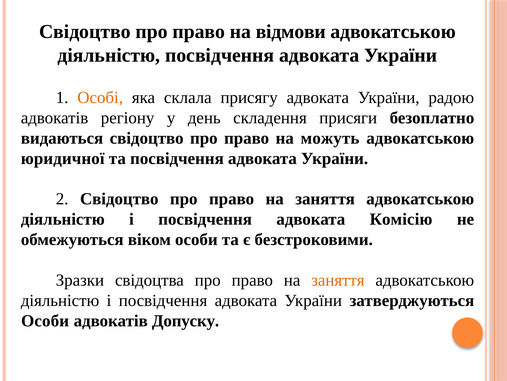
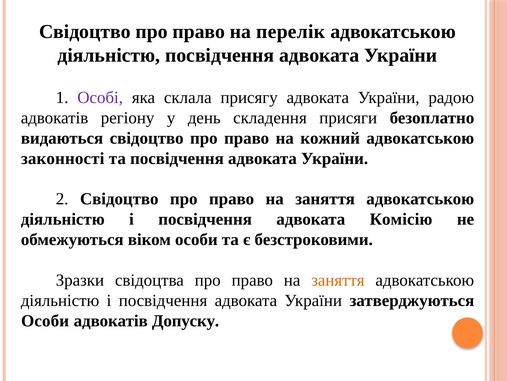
відмови: відмови -> перелік
Особі colour: orange -> purple
можуть: можуть -> кожний
юридичної: юридичної -> законності
